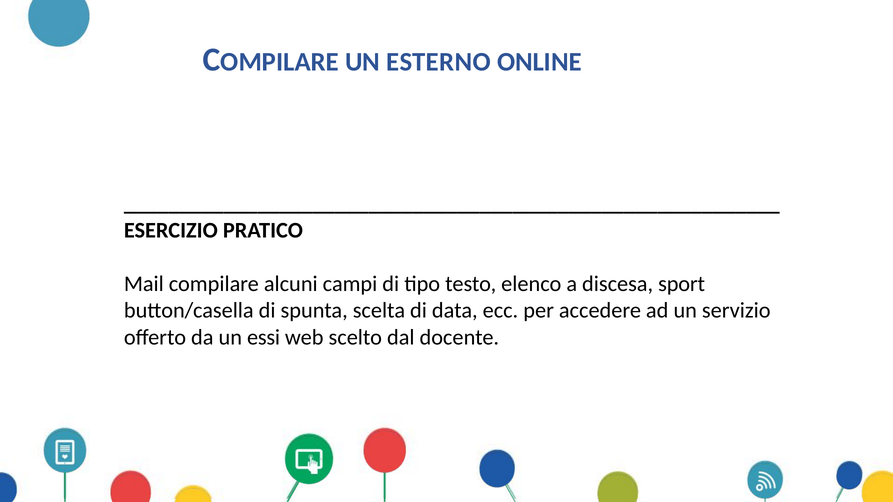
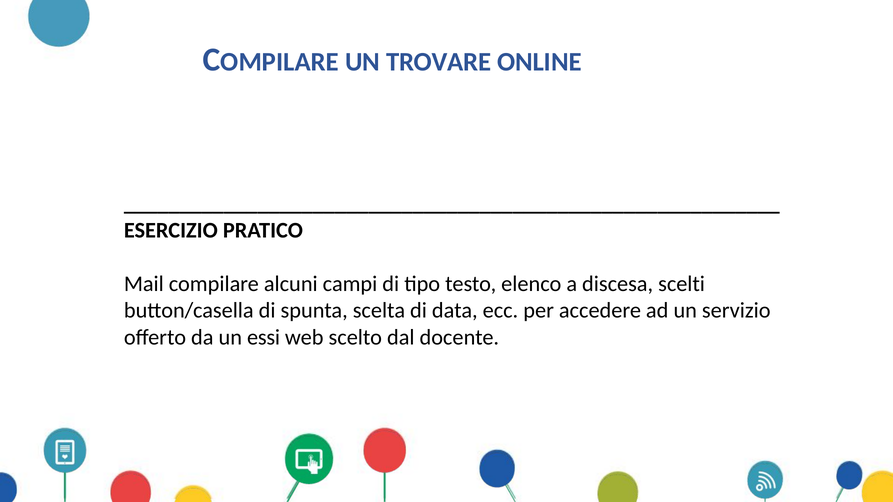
ESTERNO: ESTERNO -> TROVARE
sport: sport -> scelti
